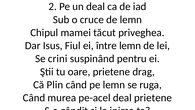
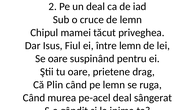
Se crini: crini -> oare
deal prietene: prietene -> sângerat
